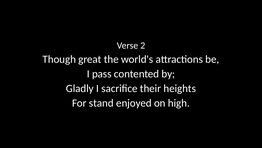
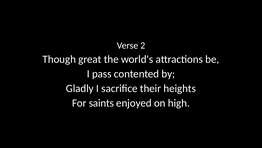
stand: stand -> saints
